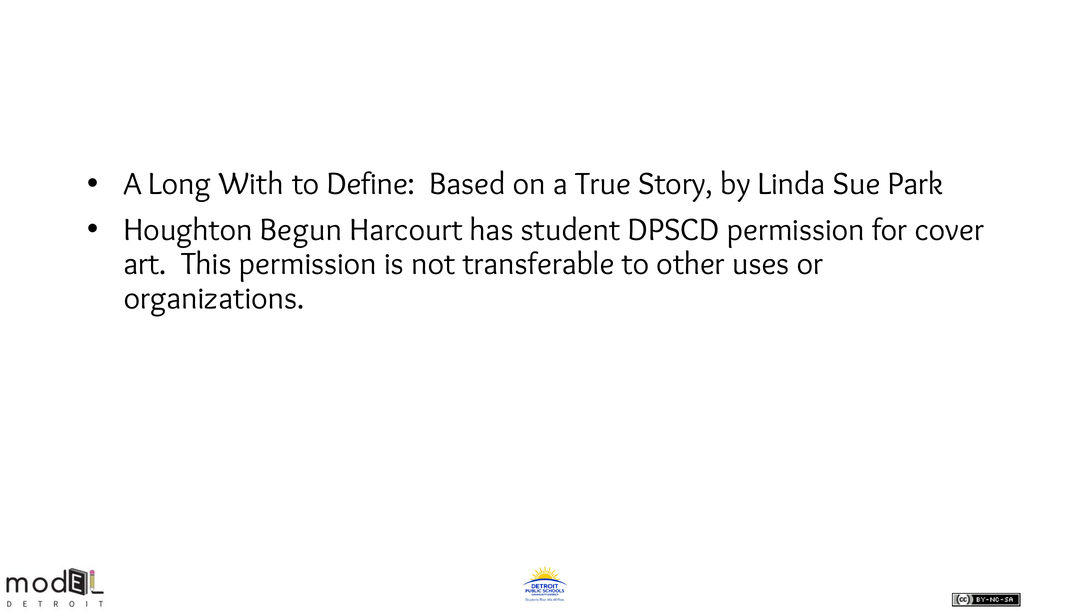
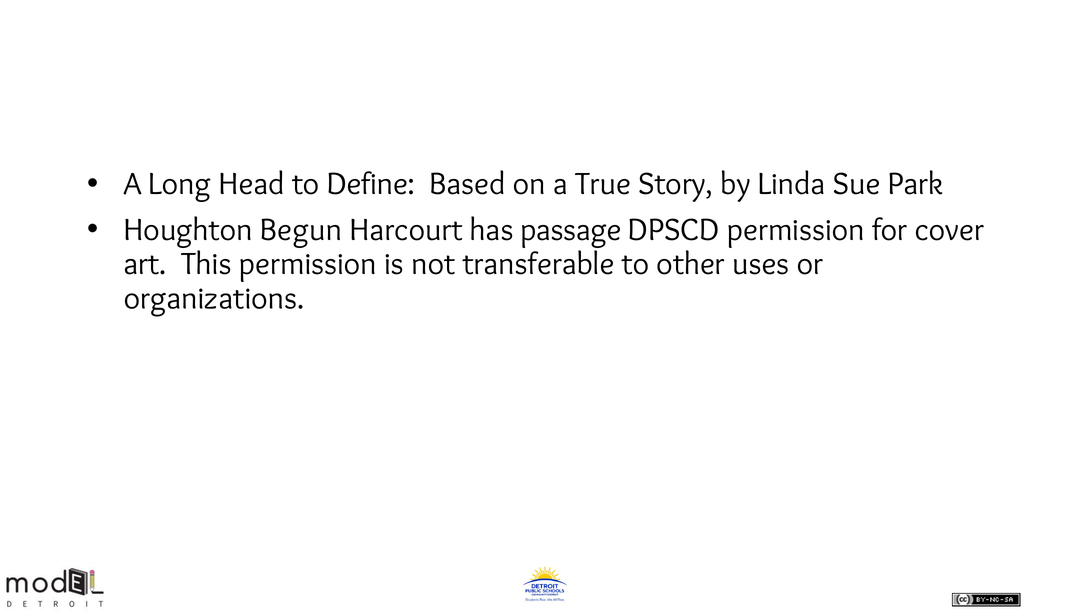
With: With -> Head
student: student -> passage
